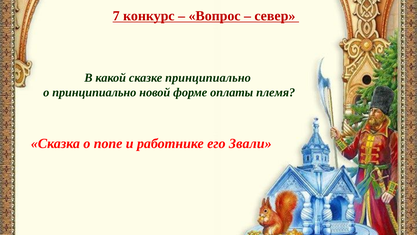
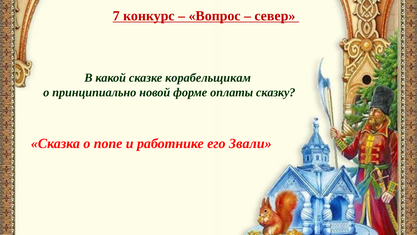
сказке принципиально: принципиально -> корабельщикам
племя: племя -> сказку
